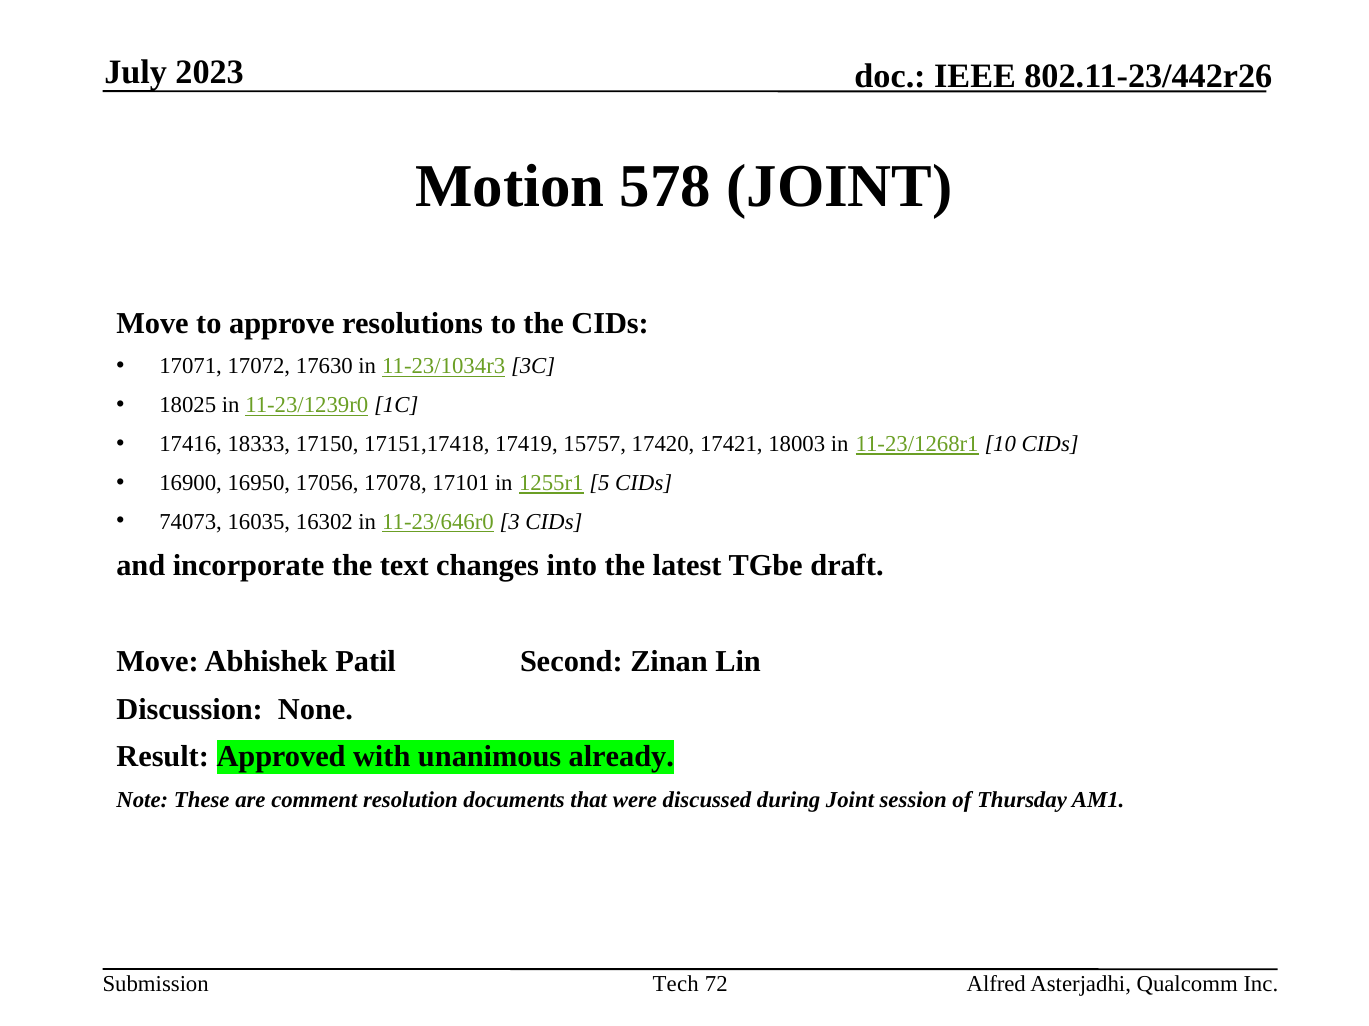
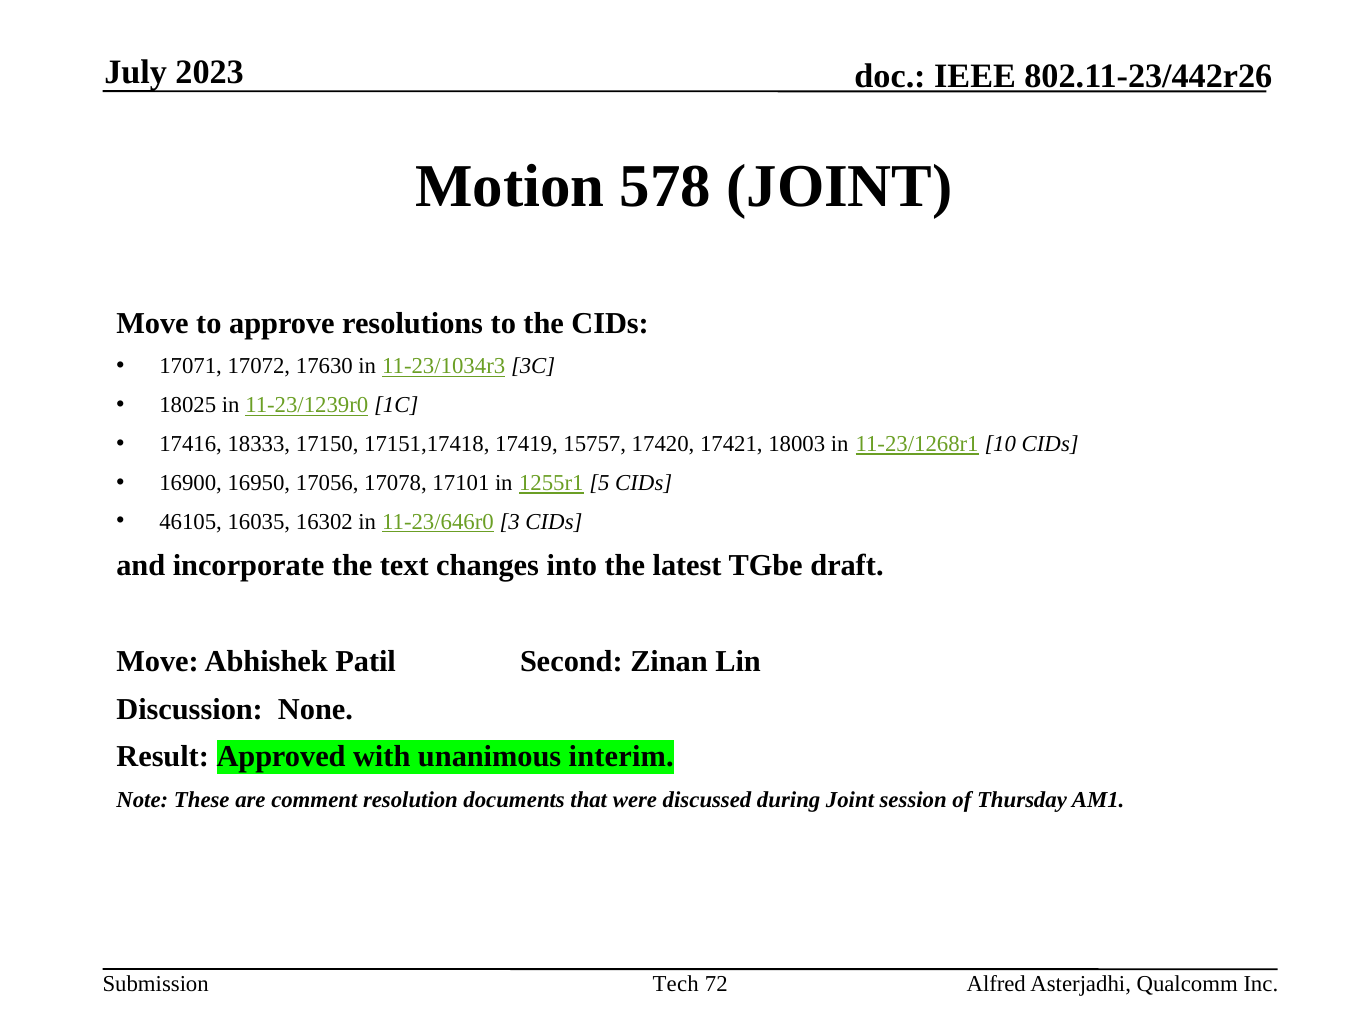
74073: 74073 -> 46105
already: already -> interim
